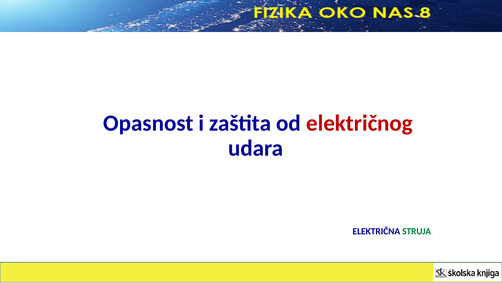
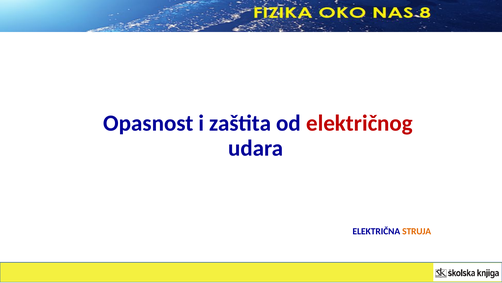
STRUJA colour: green -> orange
